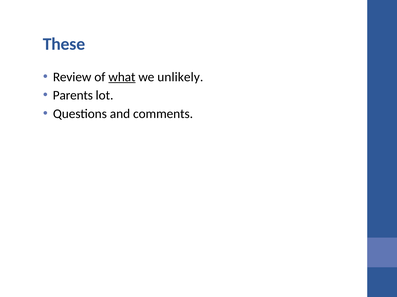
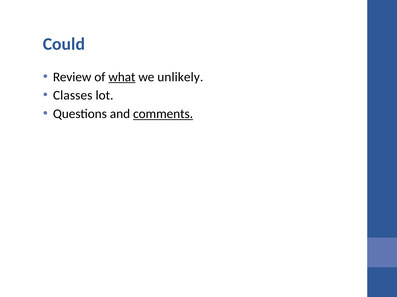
These: These -> Could
Parents: Parents -> Classes
comments underline: none -> present
